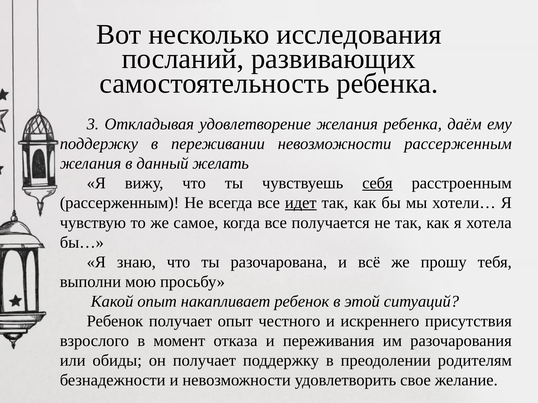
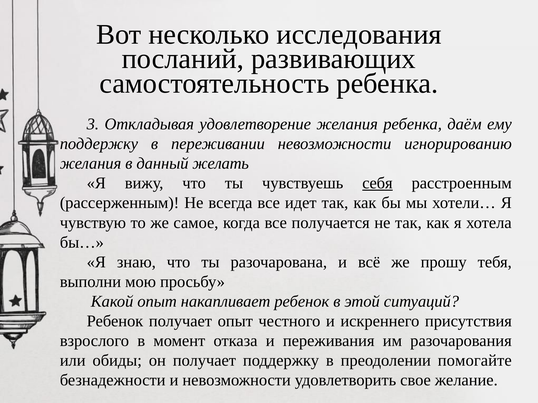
невозможности рассерженным: рассерженным -> игнорированию
идет underline: present -> none
родителям: родителям -> помогайте
